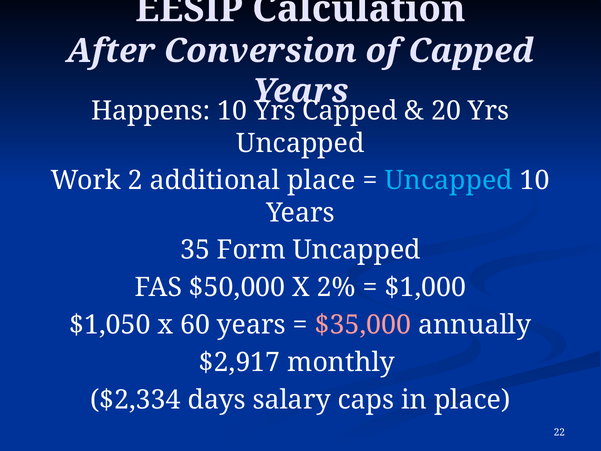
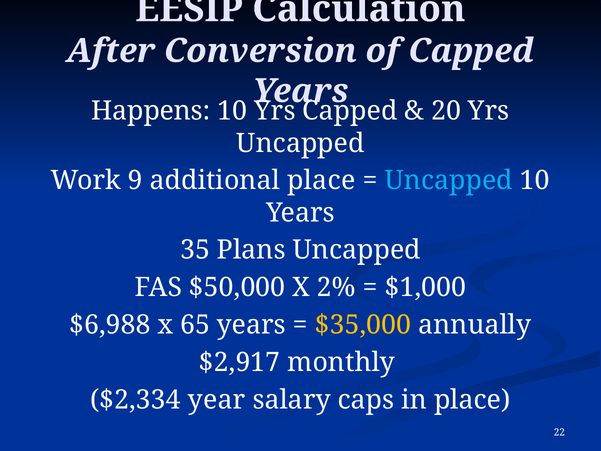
2: 2 -> 9
Form: Form -> Plans
$1,050: $1,050 -> $6,988
60: 60 -> 65
$35,000 colour: pink -> yellow
days: days -> year
